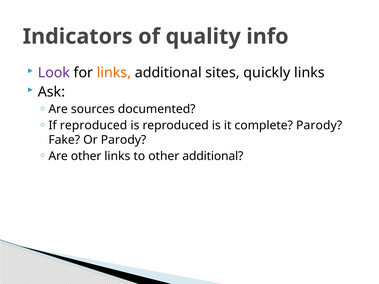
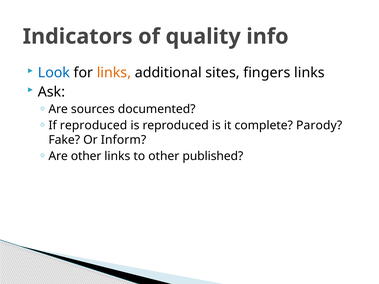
Look colour: purple -> blue
quickly: quickly -> fingers
Or Parody: Parody -> Inform
other additional: additional -> published
